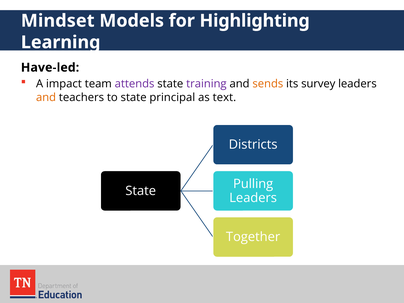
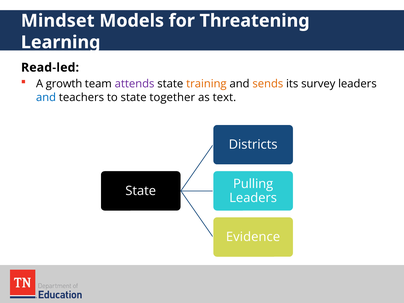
Highlighting: Highlighting -> Threatening
Have-led: Have-led -> Read-led
impact: impact -> growth
training colour: purple -> orange
and at (46, 97) colour: orange -> blue
principal: principal -> together
Together: Together -> Evidence
